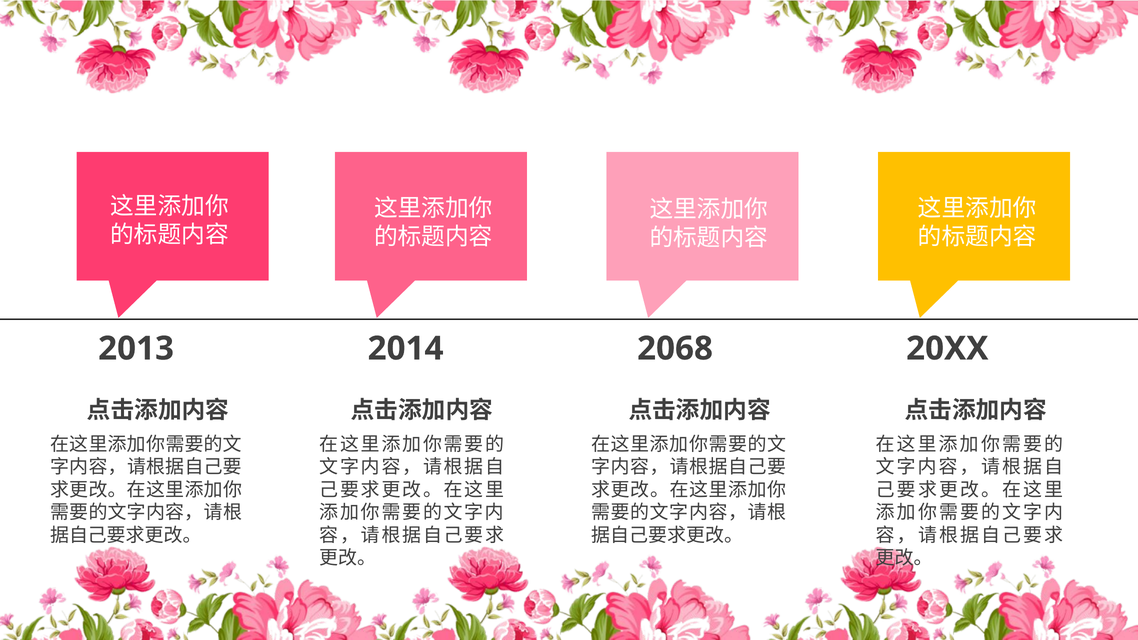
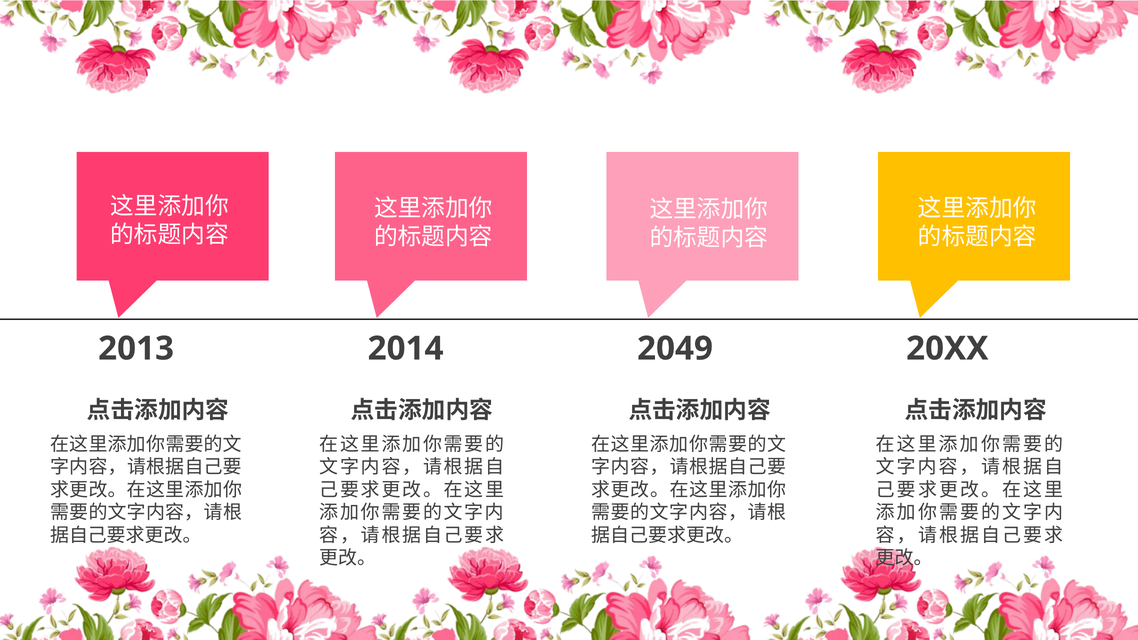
2068: 2068 -> 2049
